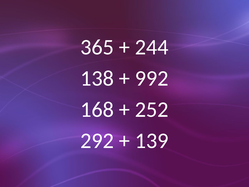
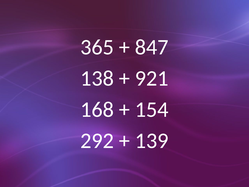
244: 244 -> 847
992: 992 -> 921
252: 252 -> 154
